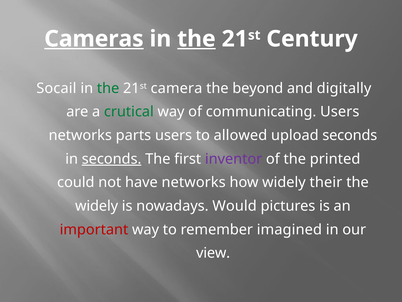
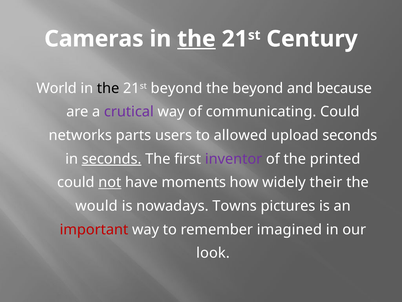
Cameras underline: present -> none
Socail: Socail -> World
the at (108, 88) colour: green -> black
21st camera: camera -> beyond
digitally: digitally -> because
crutical colour: green -> purple
communicating Users: Users -> Could
not underline: none -> present
have networks: networks -> moments
widely at (97, 206): widely -> would
Would: Would -> Towns
view: view -> look
